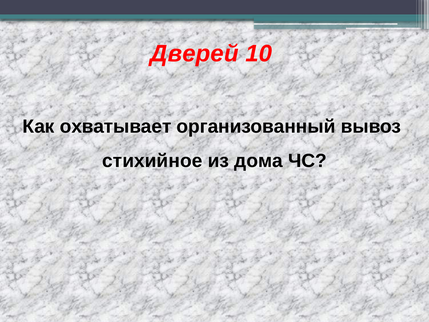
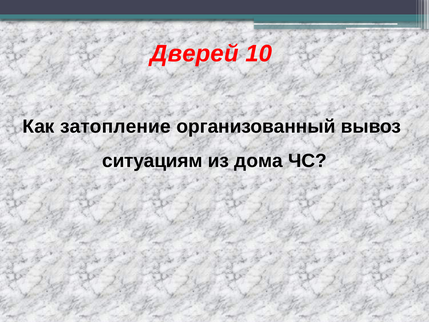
охватывает: охватывает -> затопление
стихийное: стихийное -> ситуациям
